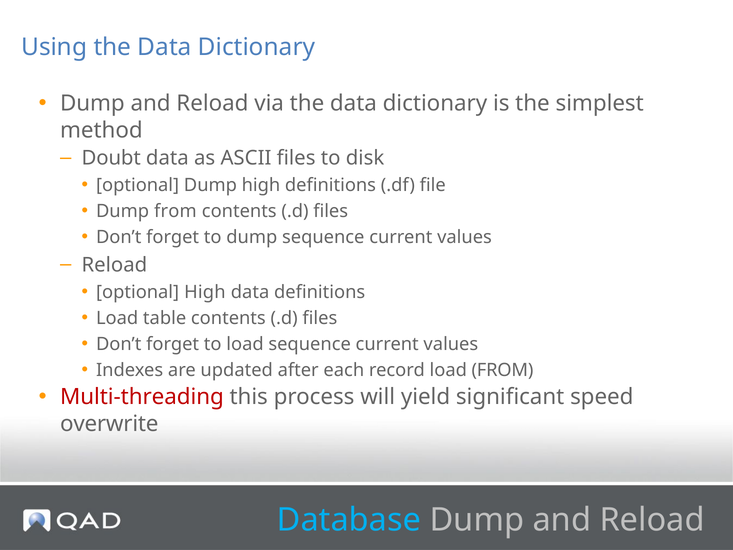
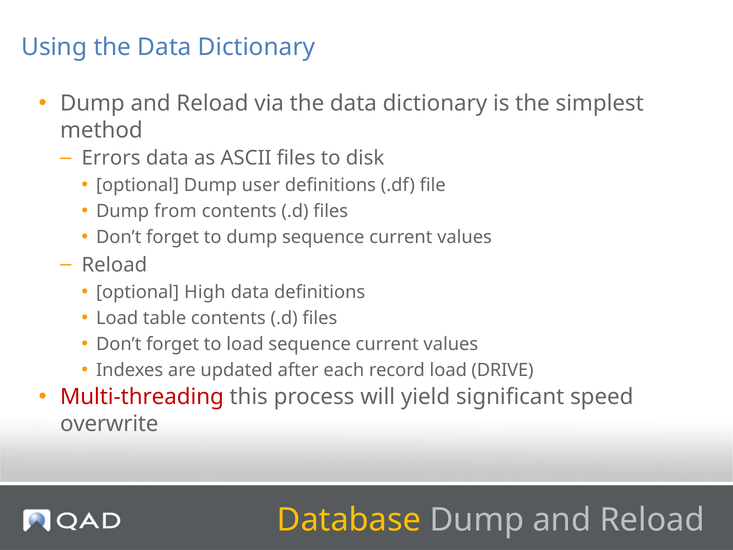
Doubt: Doubt -> Errors
Dump high: high -> user
load FROM: FROM -> DRIVE
Database colour: light blue -> yellow
